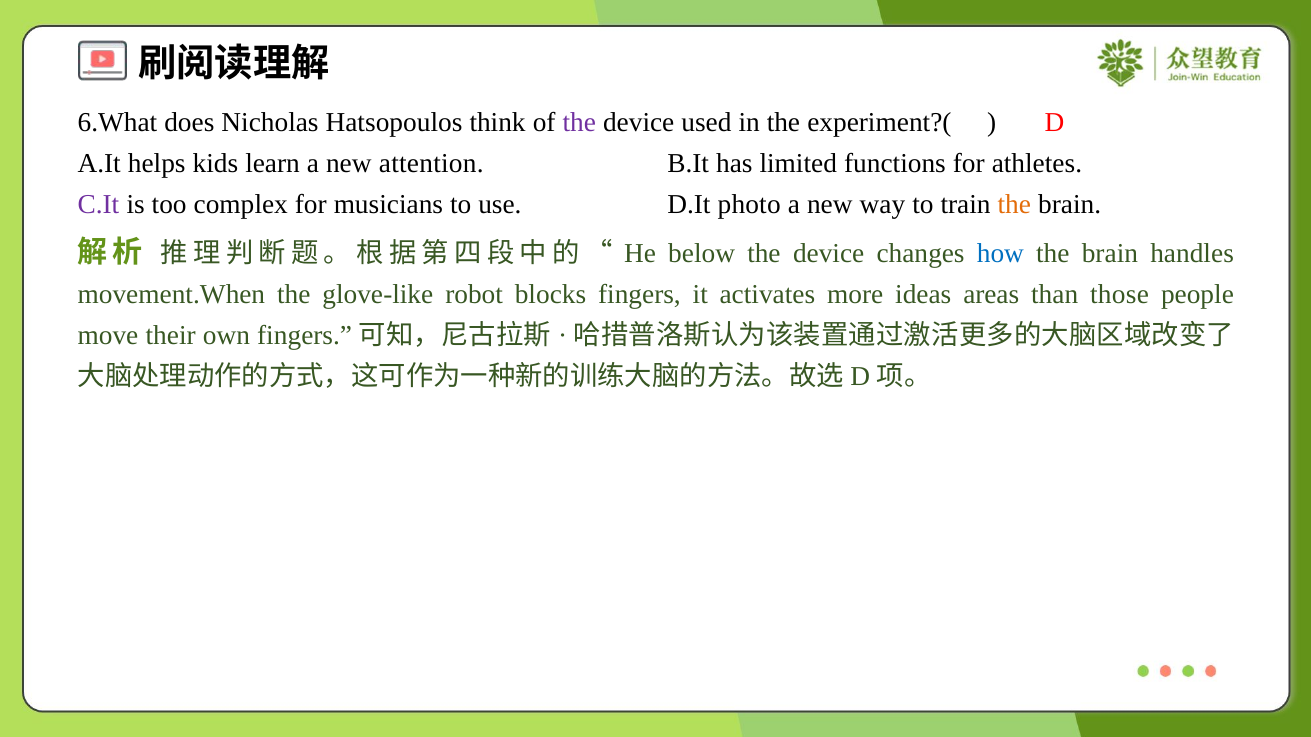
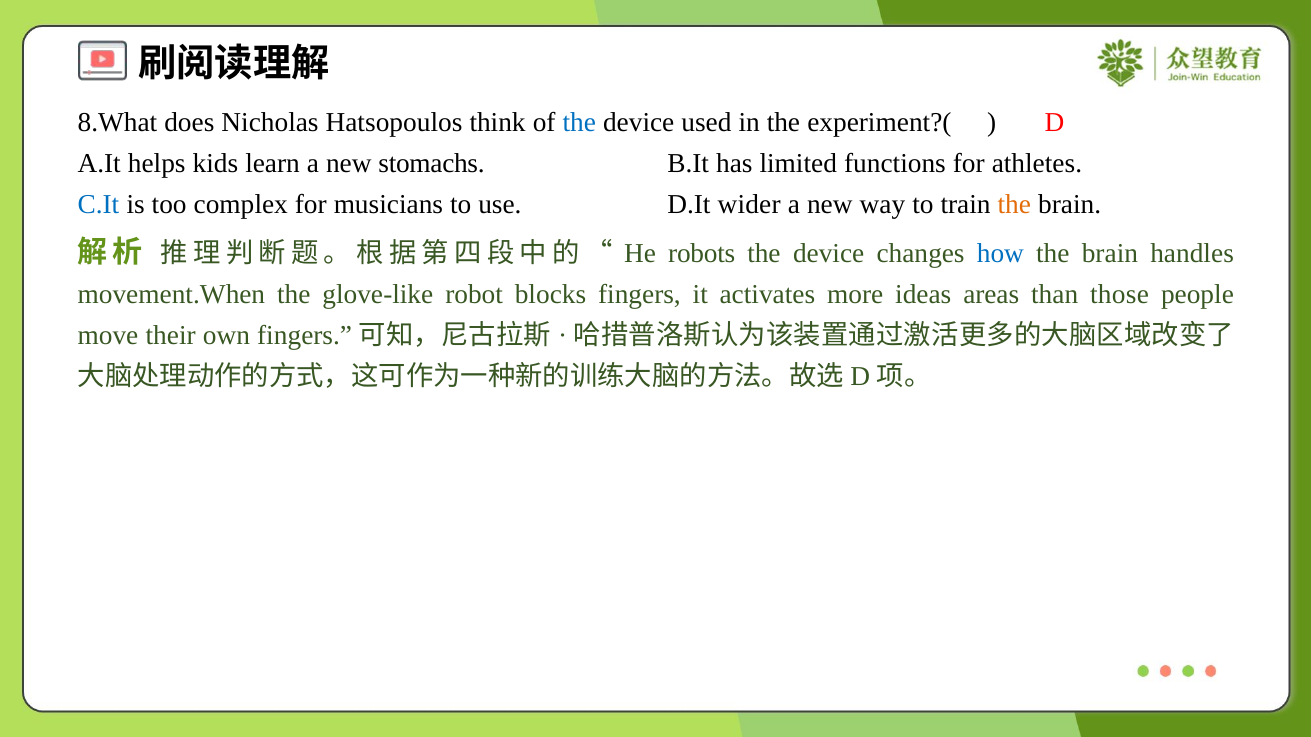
6.What: 6.What -> 8.What
the at (579, 123) colour: purple -> blue
attention: attention -> stomachs
C.It colour: purple -> blue
photo: photo -> wider
below: below -> robots
